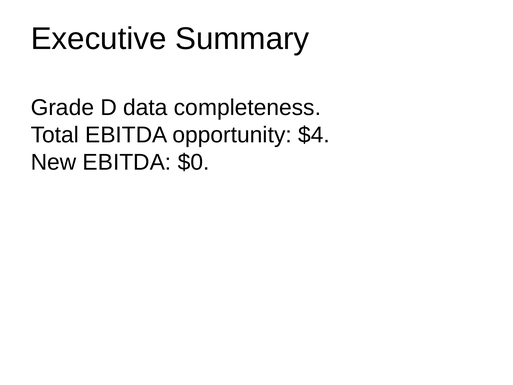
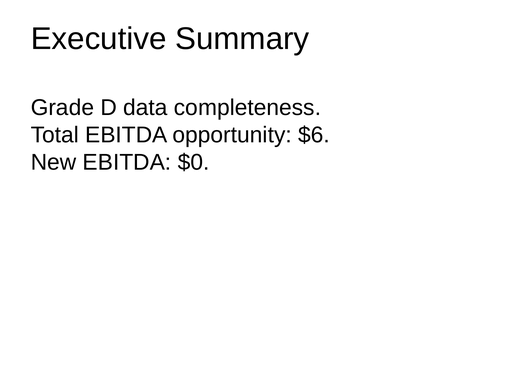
$4: $4 -> $6
